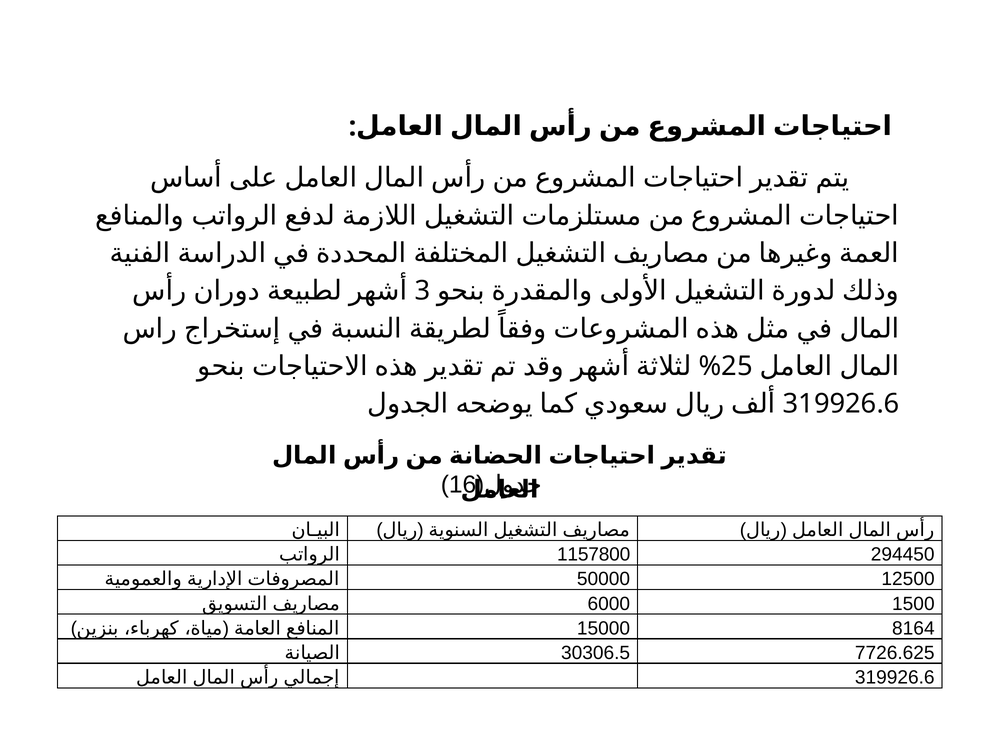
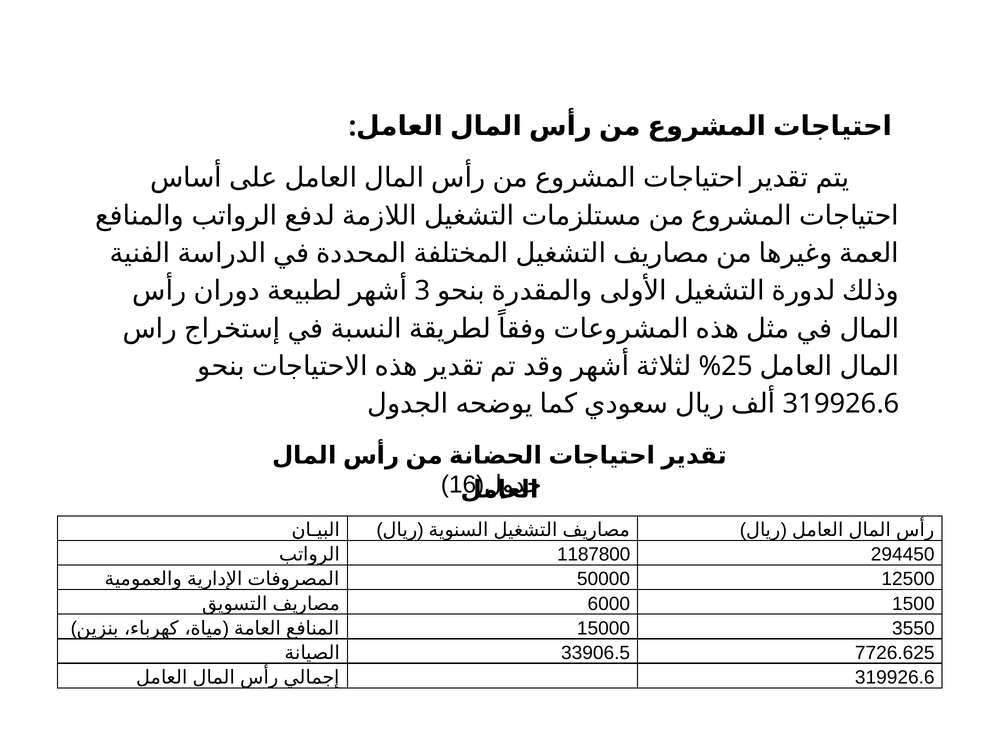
1157800: 1157800 -> 1187800
8164: 8164 -> 3550
30306.5: 30306.5 -> 33906.5
